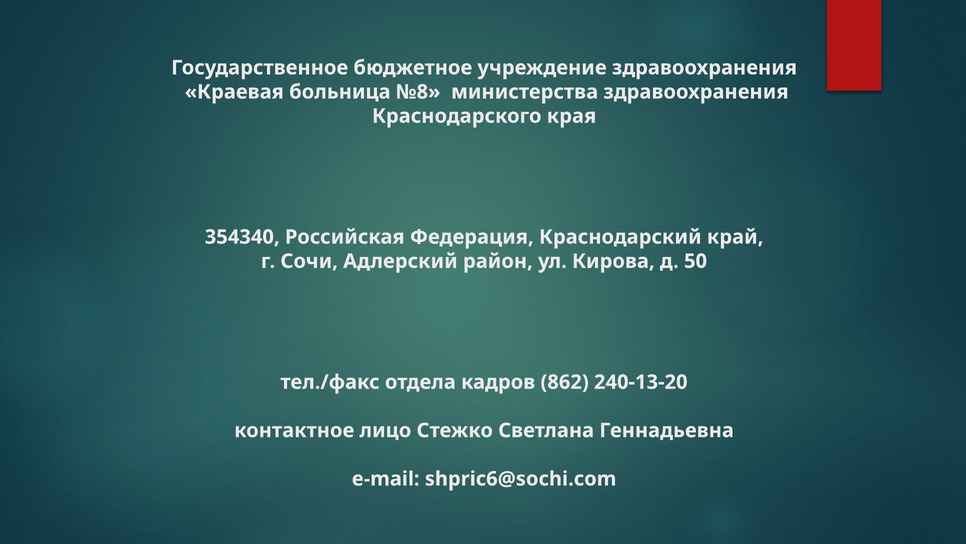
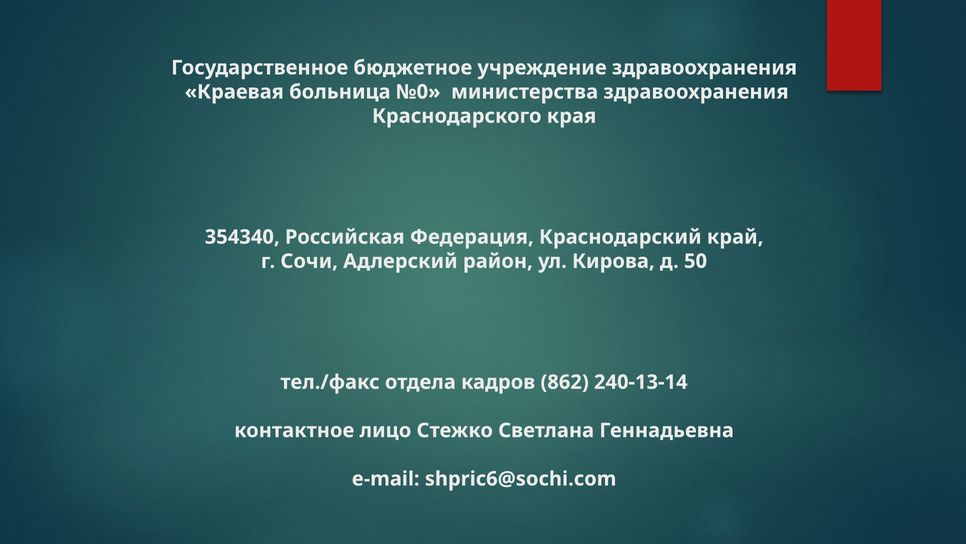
№8: №8 -> №0
240-13-20: 240-13-20 -> 240-13-14
